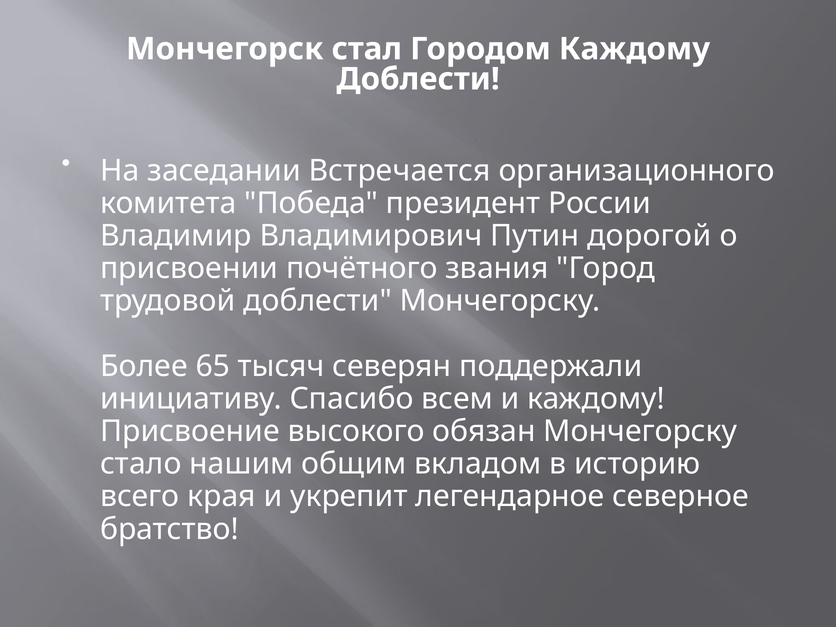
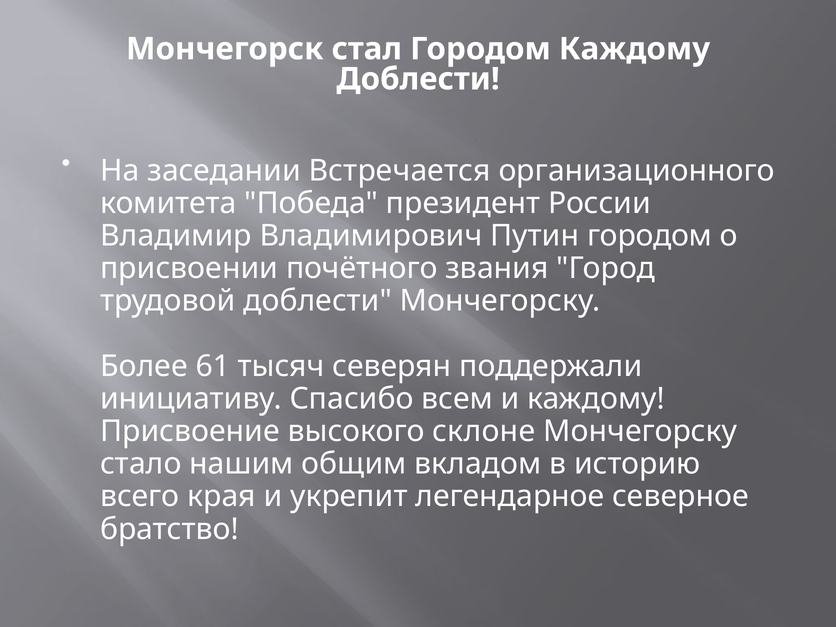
Путин дорогой: дорогой -> городом
65: 65 -> 61
обязан: обязан -> склоне
